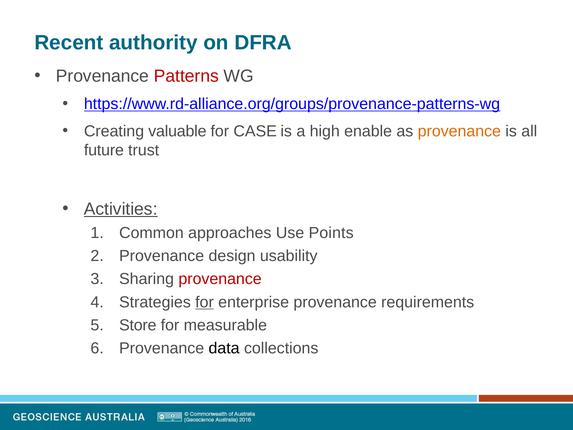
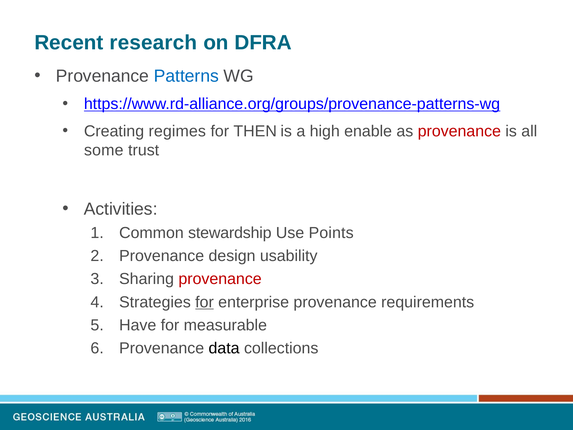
authority: authority -> research
Patterns colour: red -> blue
valuable: valuable -> regimes
CASE: CASE -> THEN
provenance at (459, 131) colour: orange -> red
future: future -> some
Activities underline: present -> none
approaches: approaches -> stewardship
Store: Store -> Have
